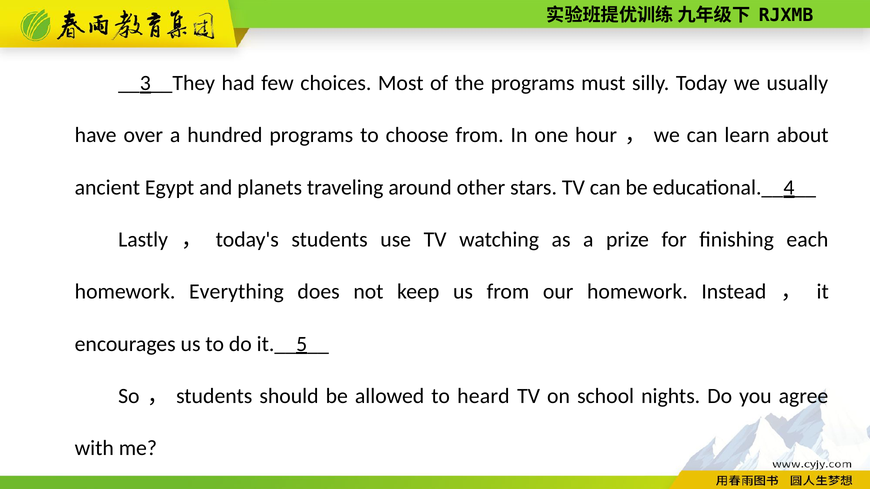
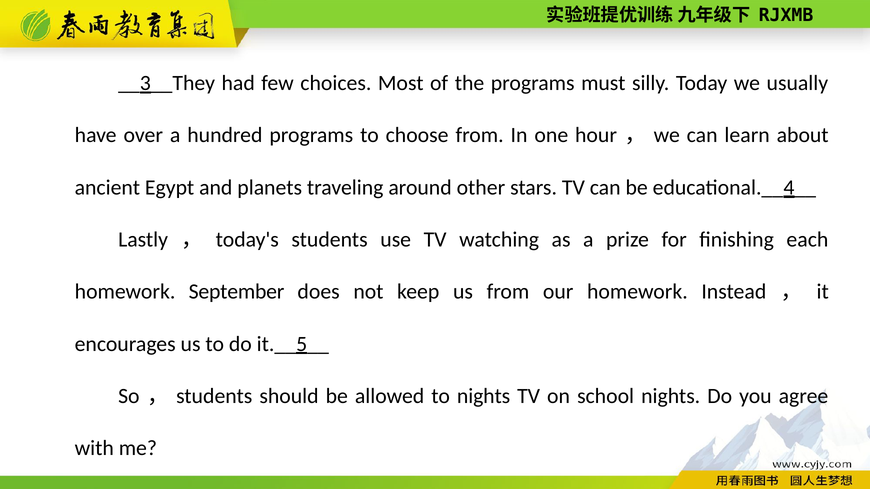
Everything: Everything -> September
to heard: heard -> nights
